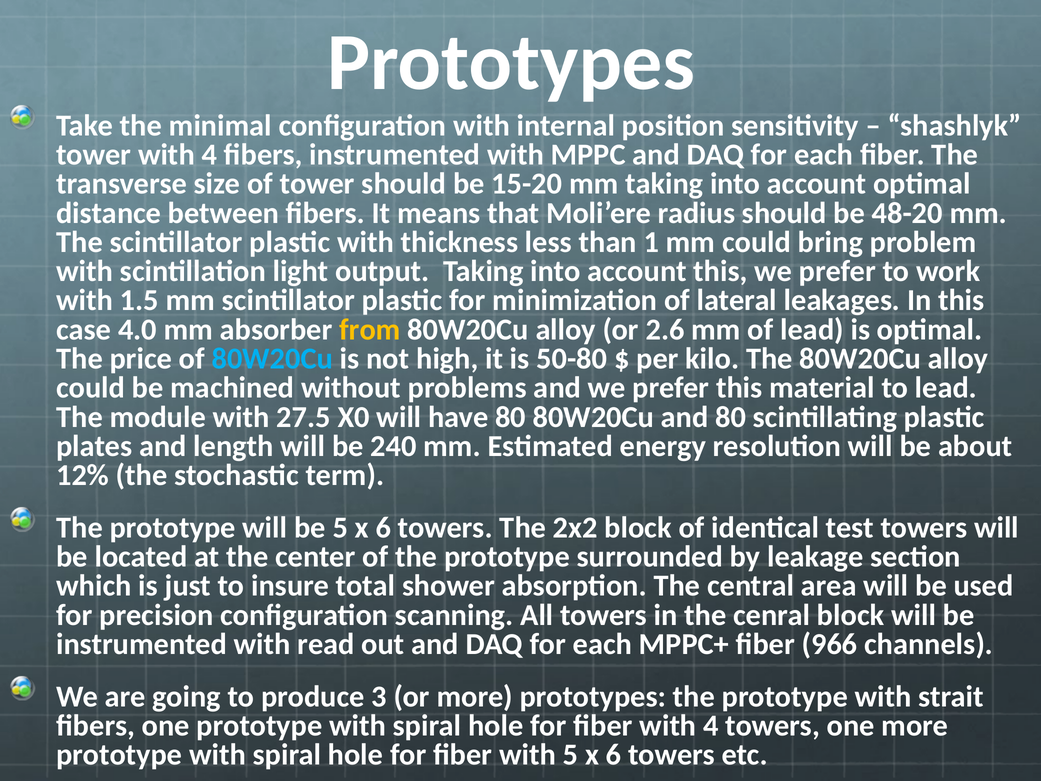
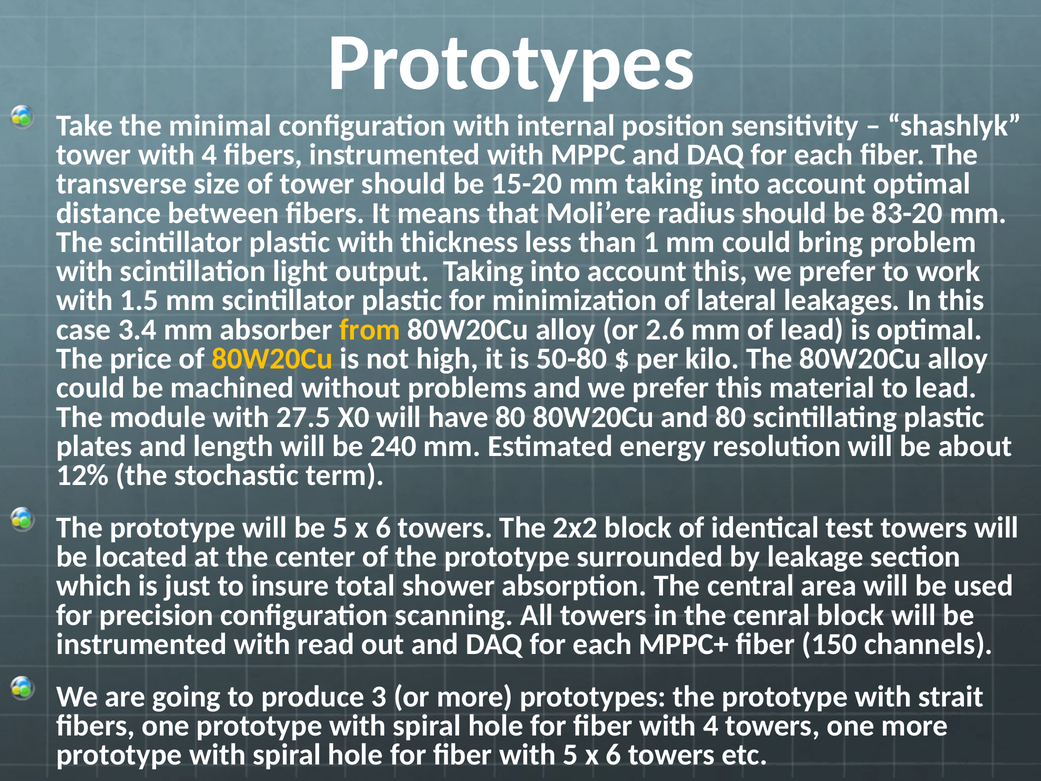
48-20: 48-20 -> 83-20
4.0: 4.0 -> 3.4
80W20Cu at (272, 359) colour: light blue -> yellow
966: 966 -> 150
